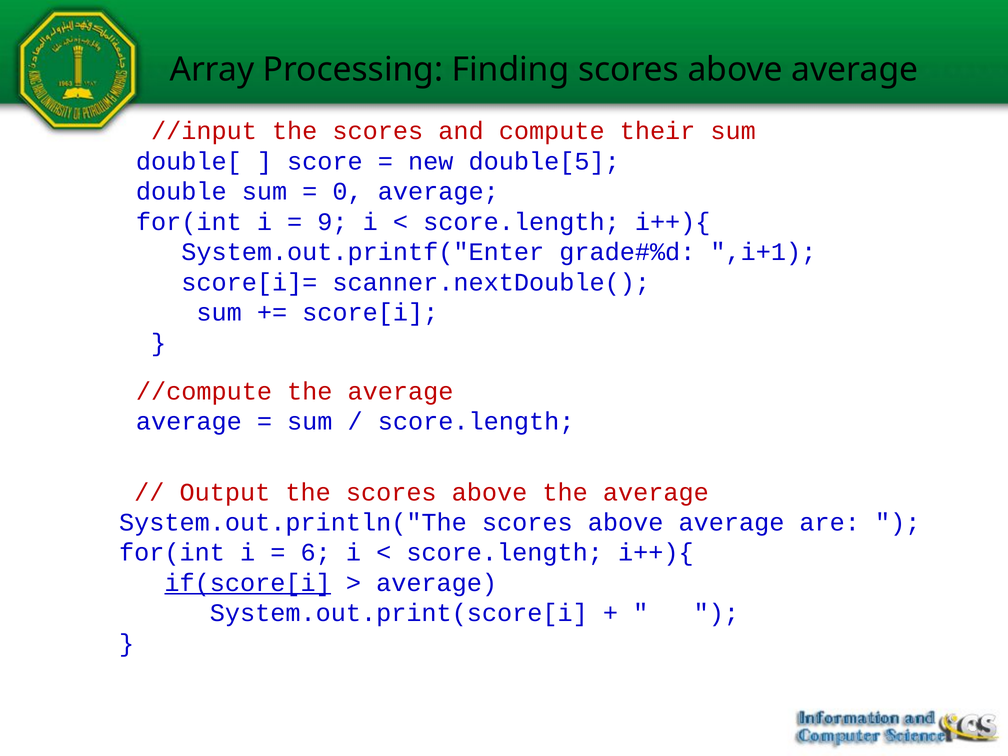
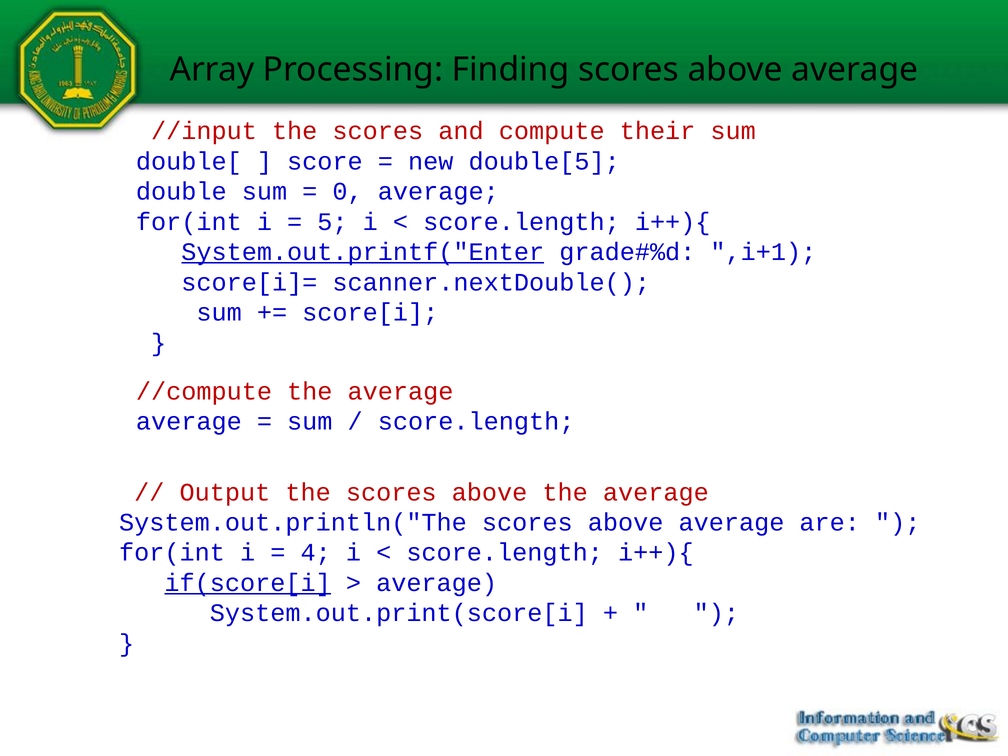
9: 9 -> 5
System.out.printf("Enter underline: none -> present
6: 6 -> 4
